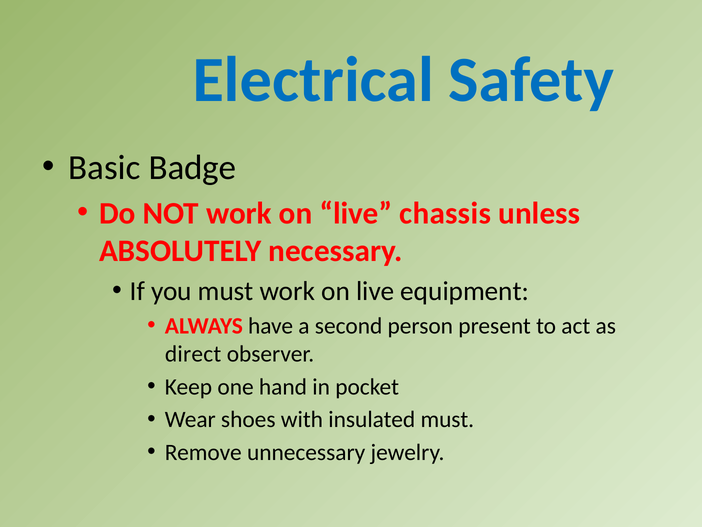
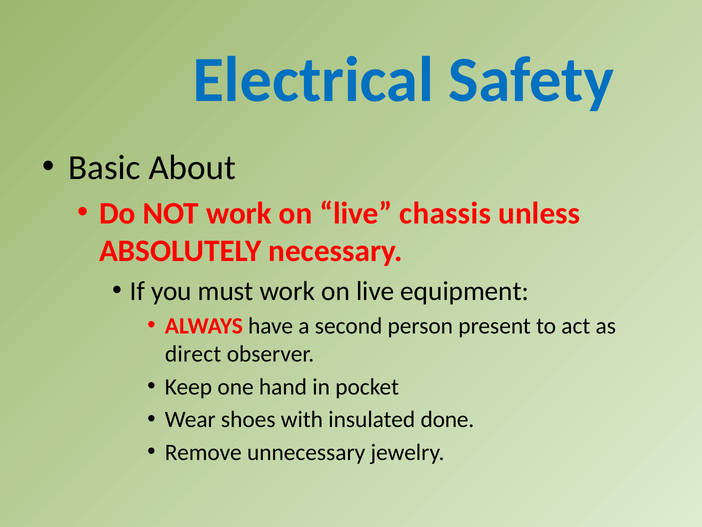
Badge: Badge -> About
insulated must: must -> done
